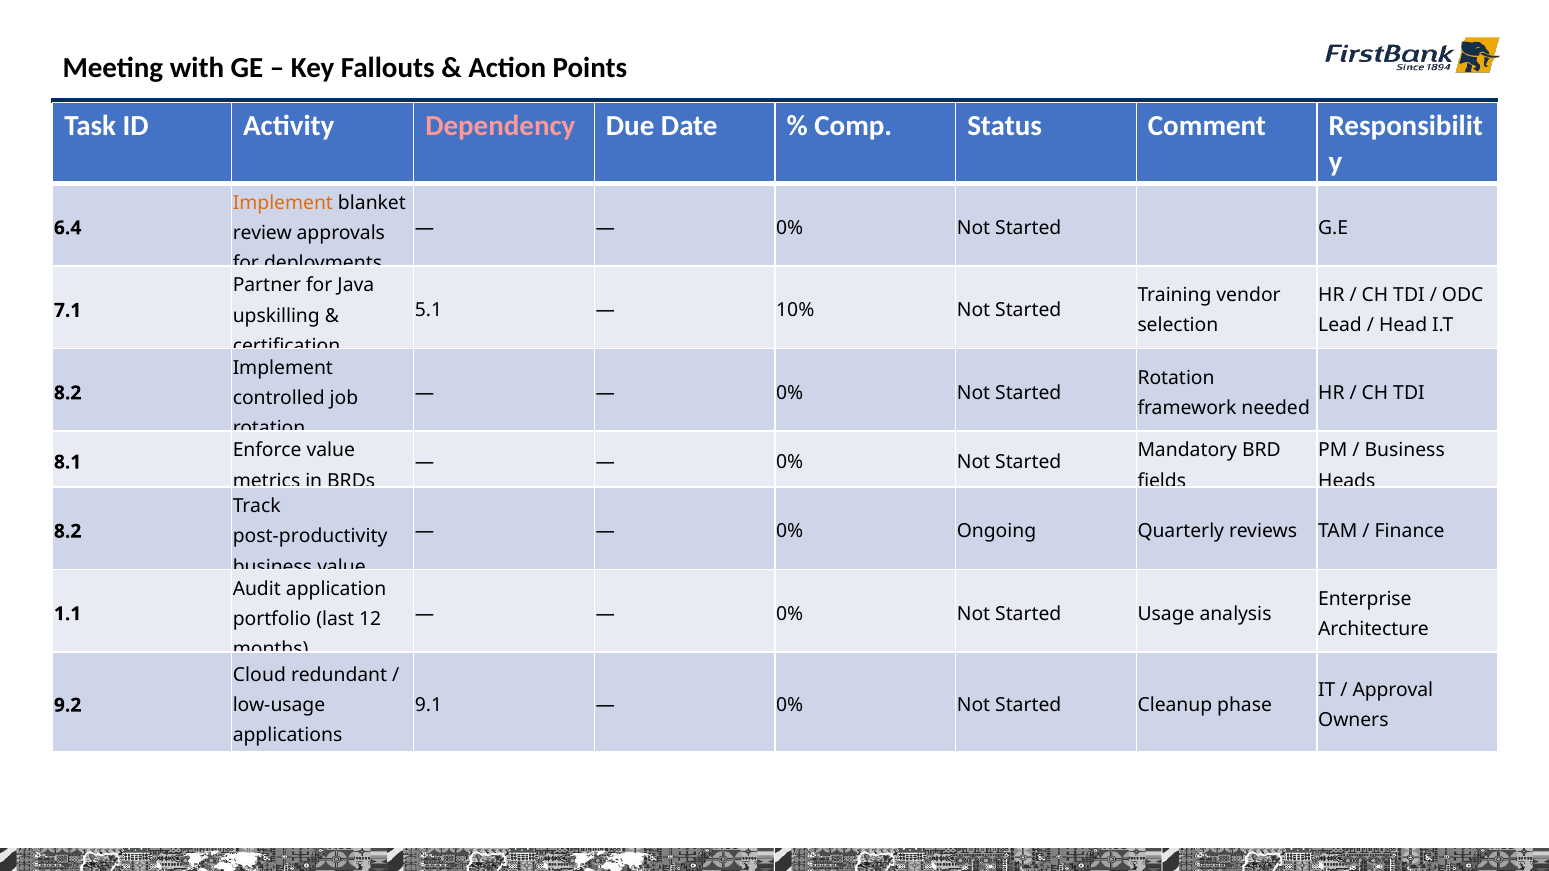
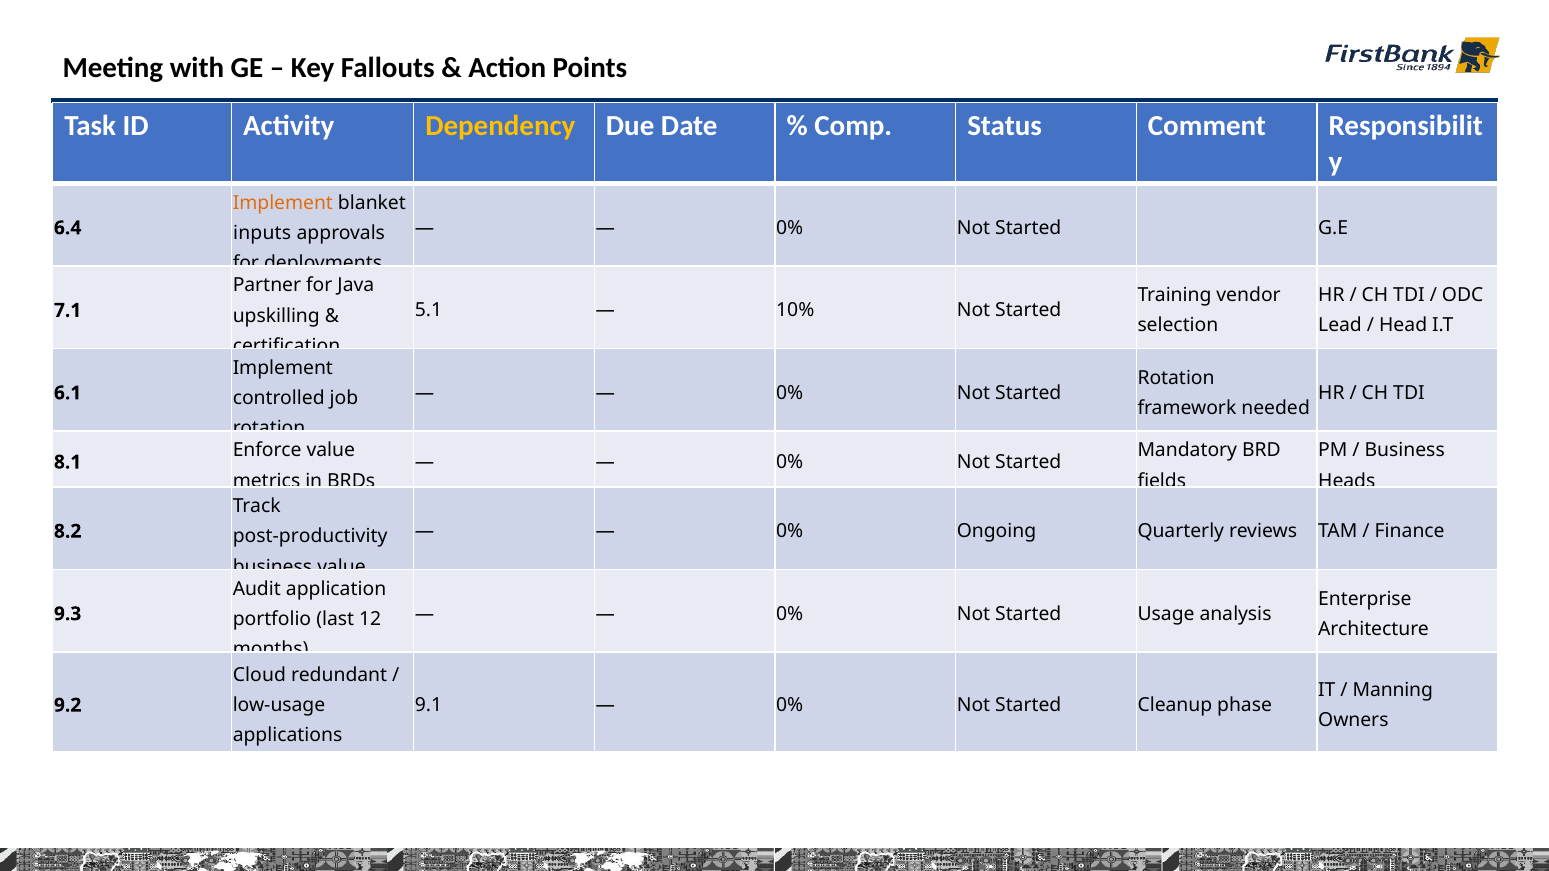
Dependency colour: pink -> yellow
review: review -> inputs
8.2 at (68, 393): 8.2 -> 6.1
1.1: 1.1 -> 9.3
Approval: Approval -> Manning
